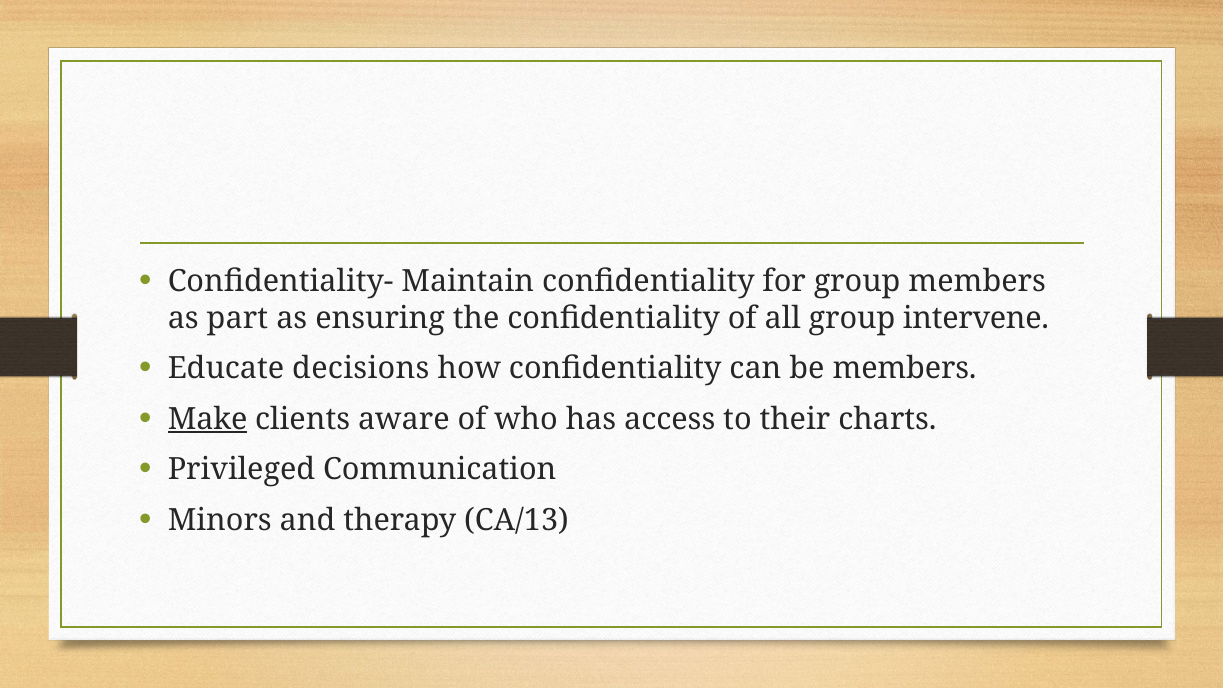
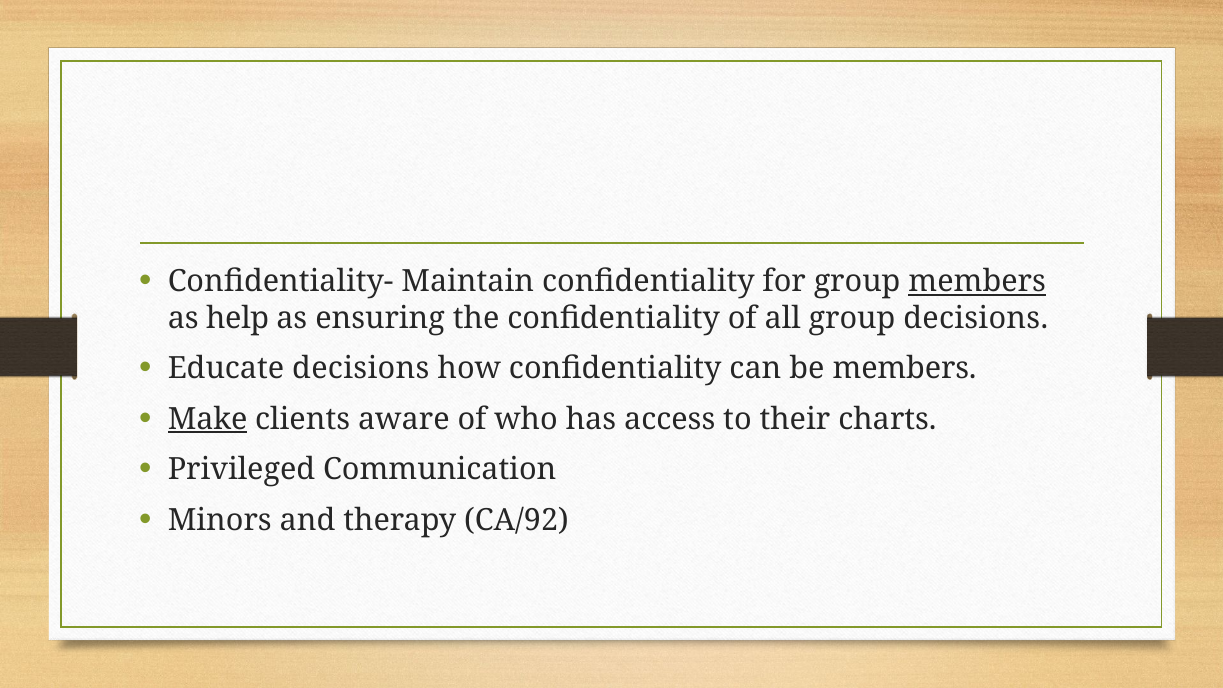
members at (977, 282) underline: none -> present
part: part -> help
group intervene: intervene -> decisions
CA/13: CA/13 -> CA/92
